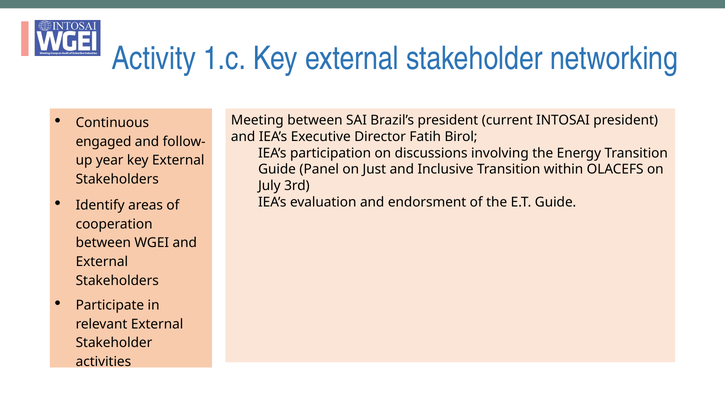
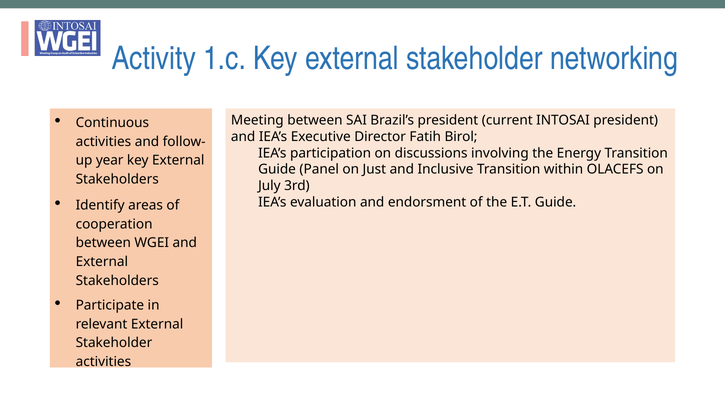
engaged at (104, 142): engaged -> activities
